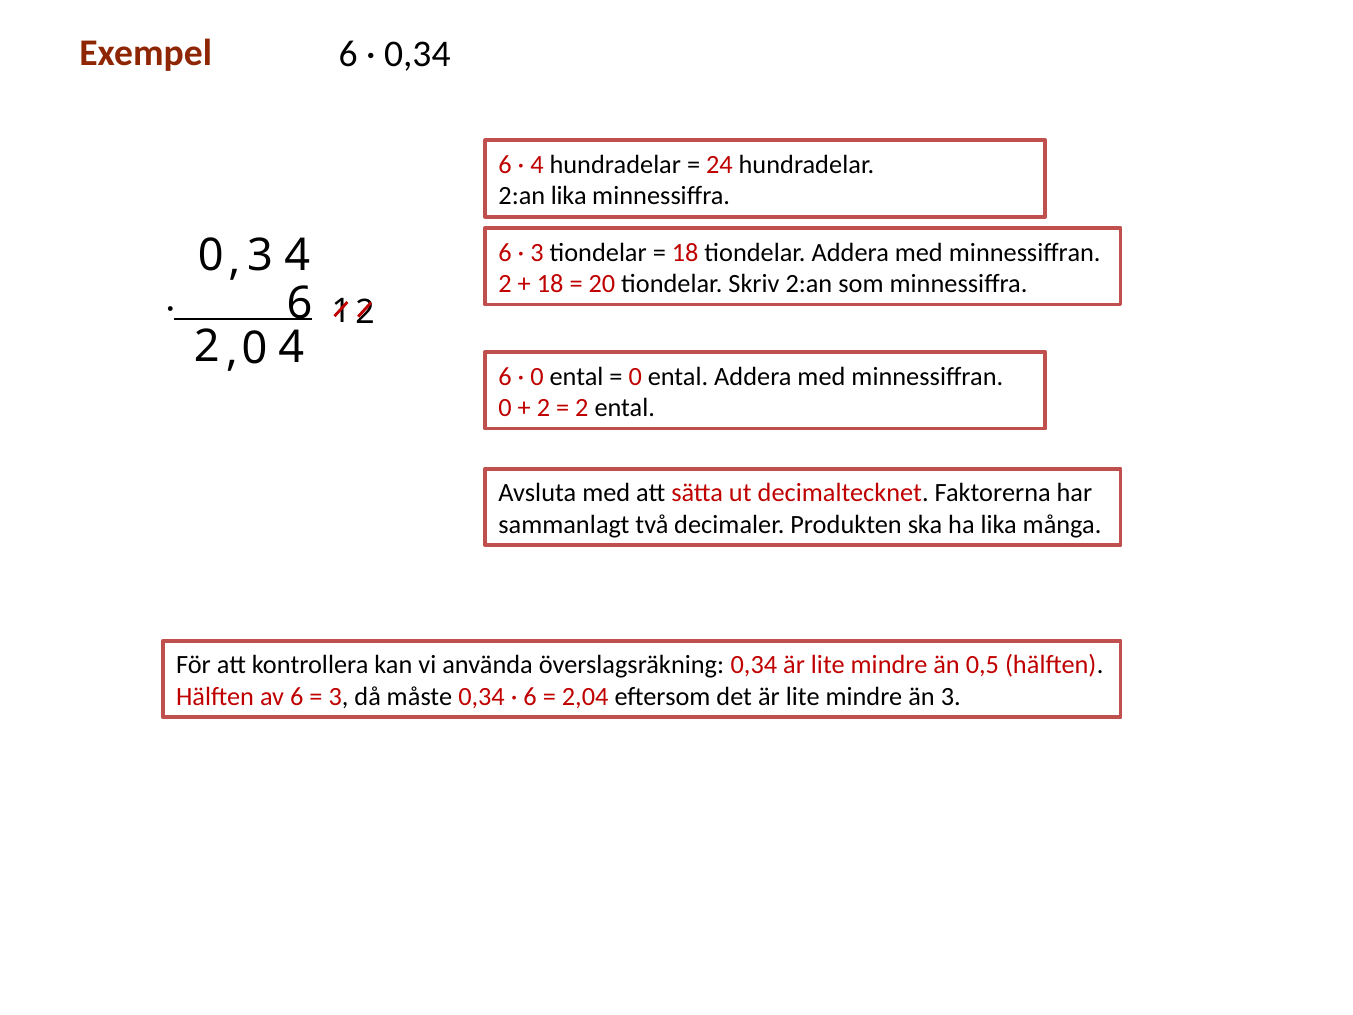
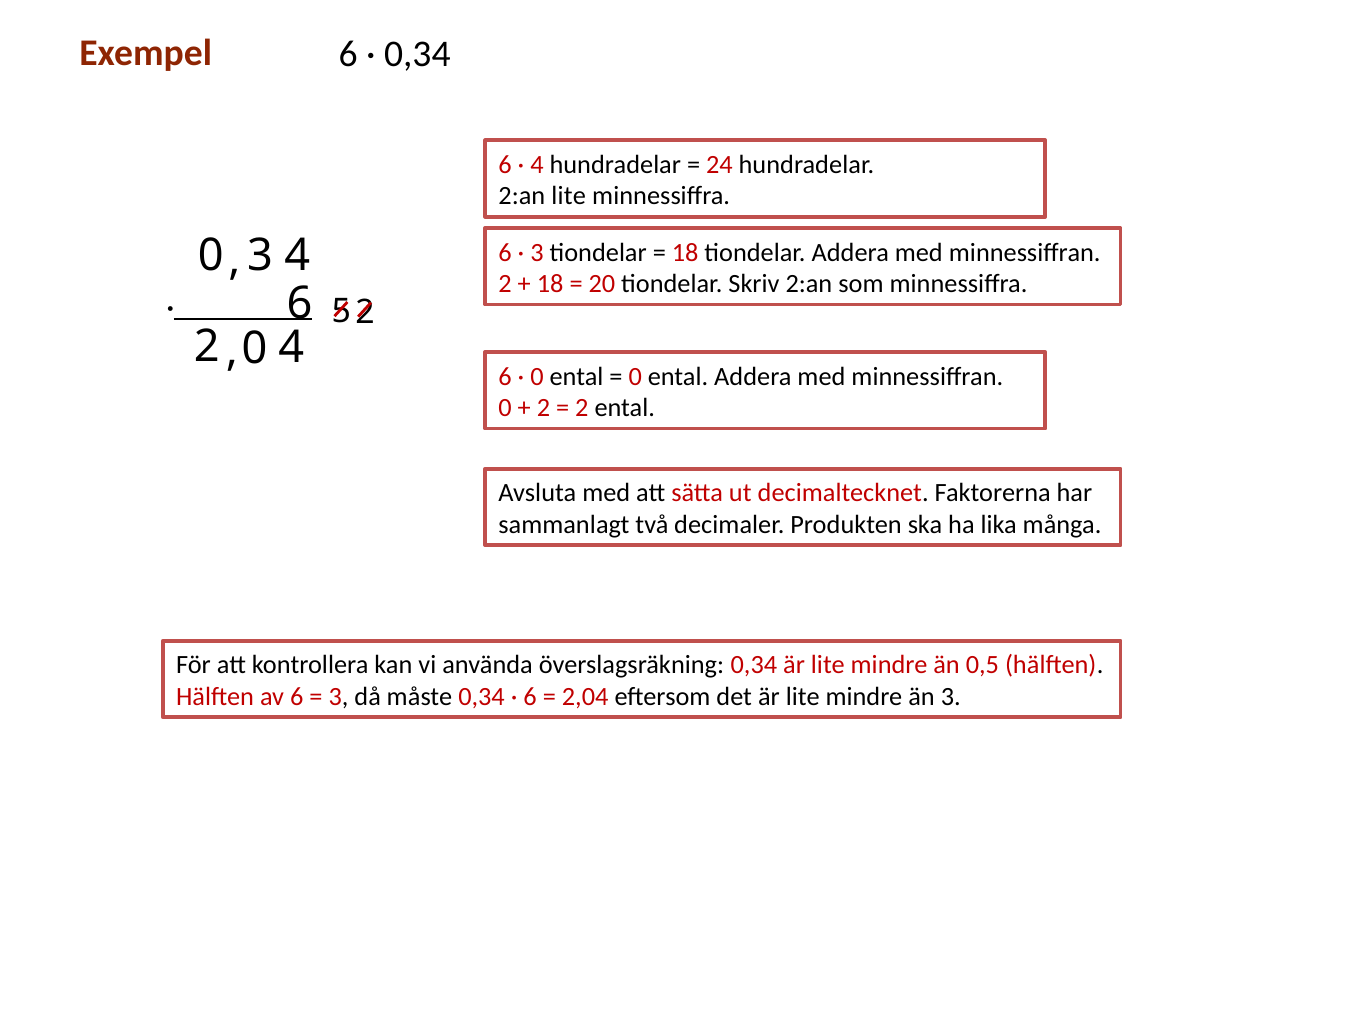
2:an lika: lika -> lite
1: 1 -> 5
